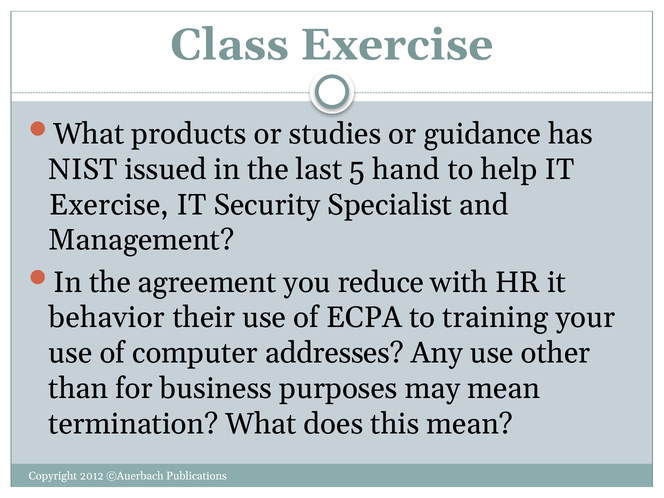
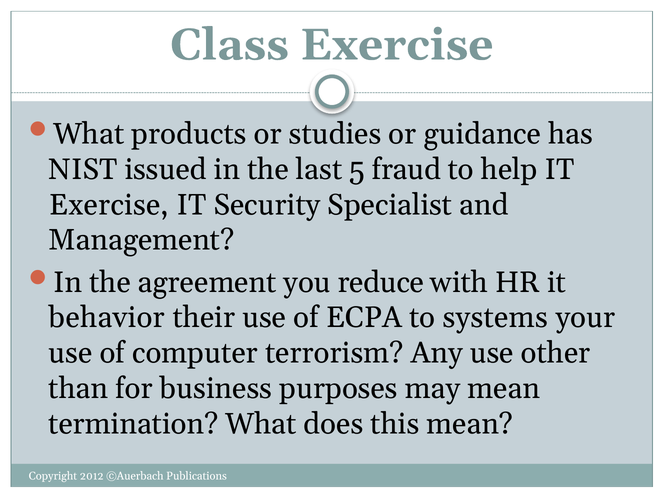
hand: hand -> fraud
training: training -> systems
addresses: addresses -> terrorism
